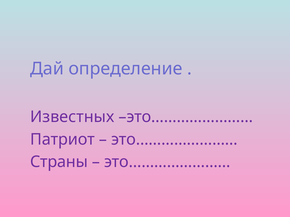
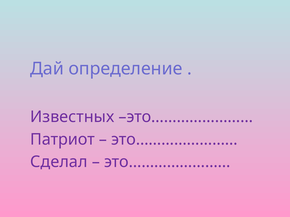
Страны: Страны -> Сделал
